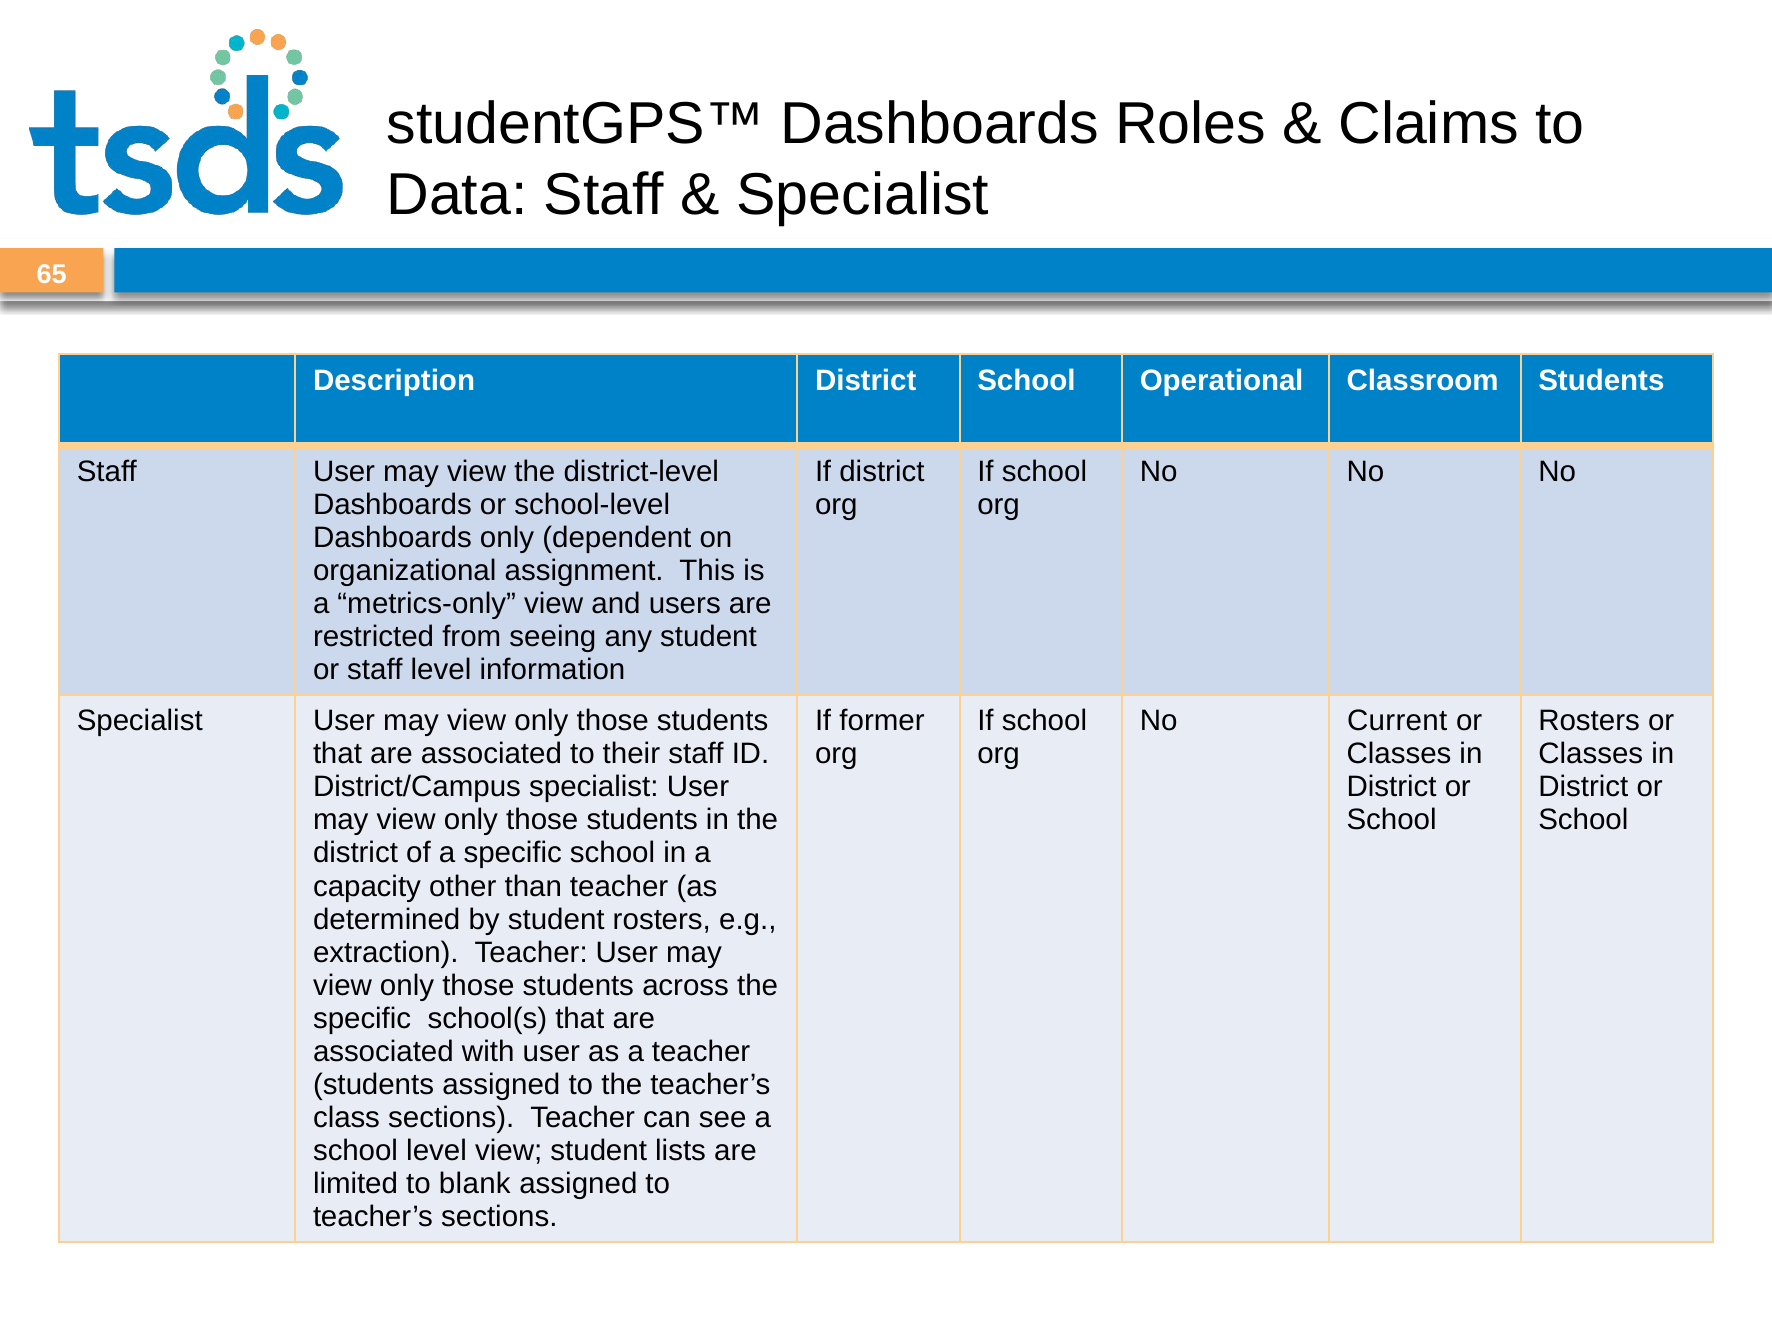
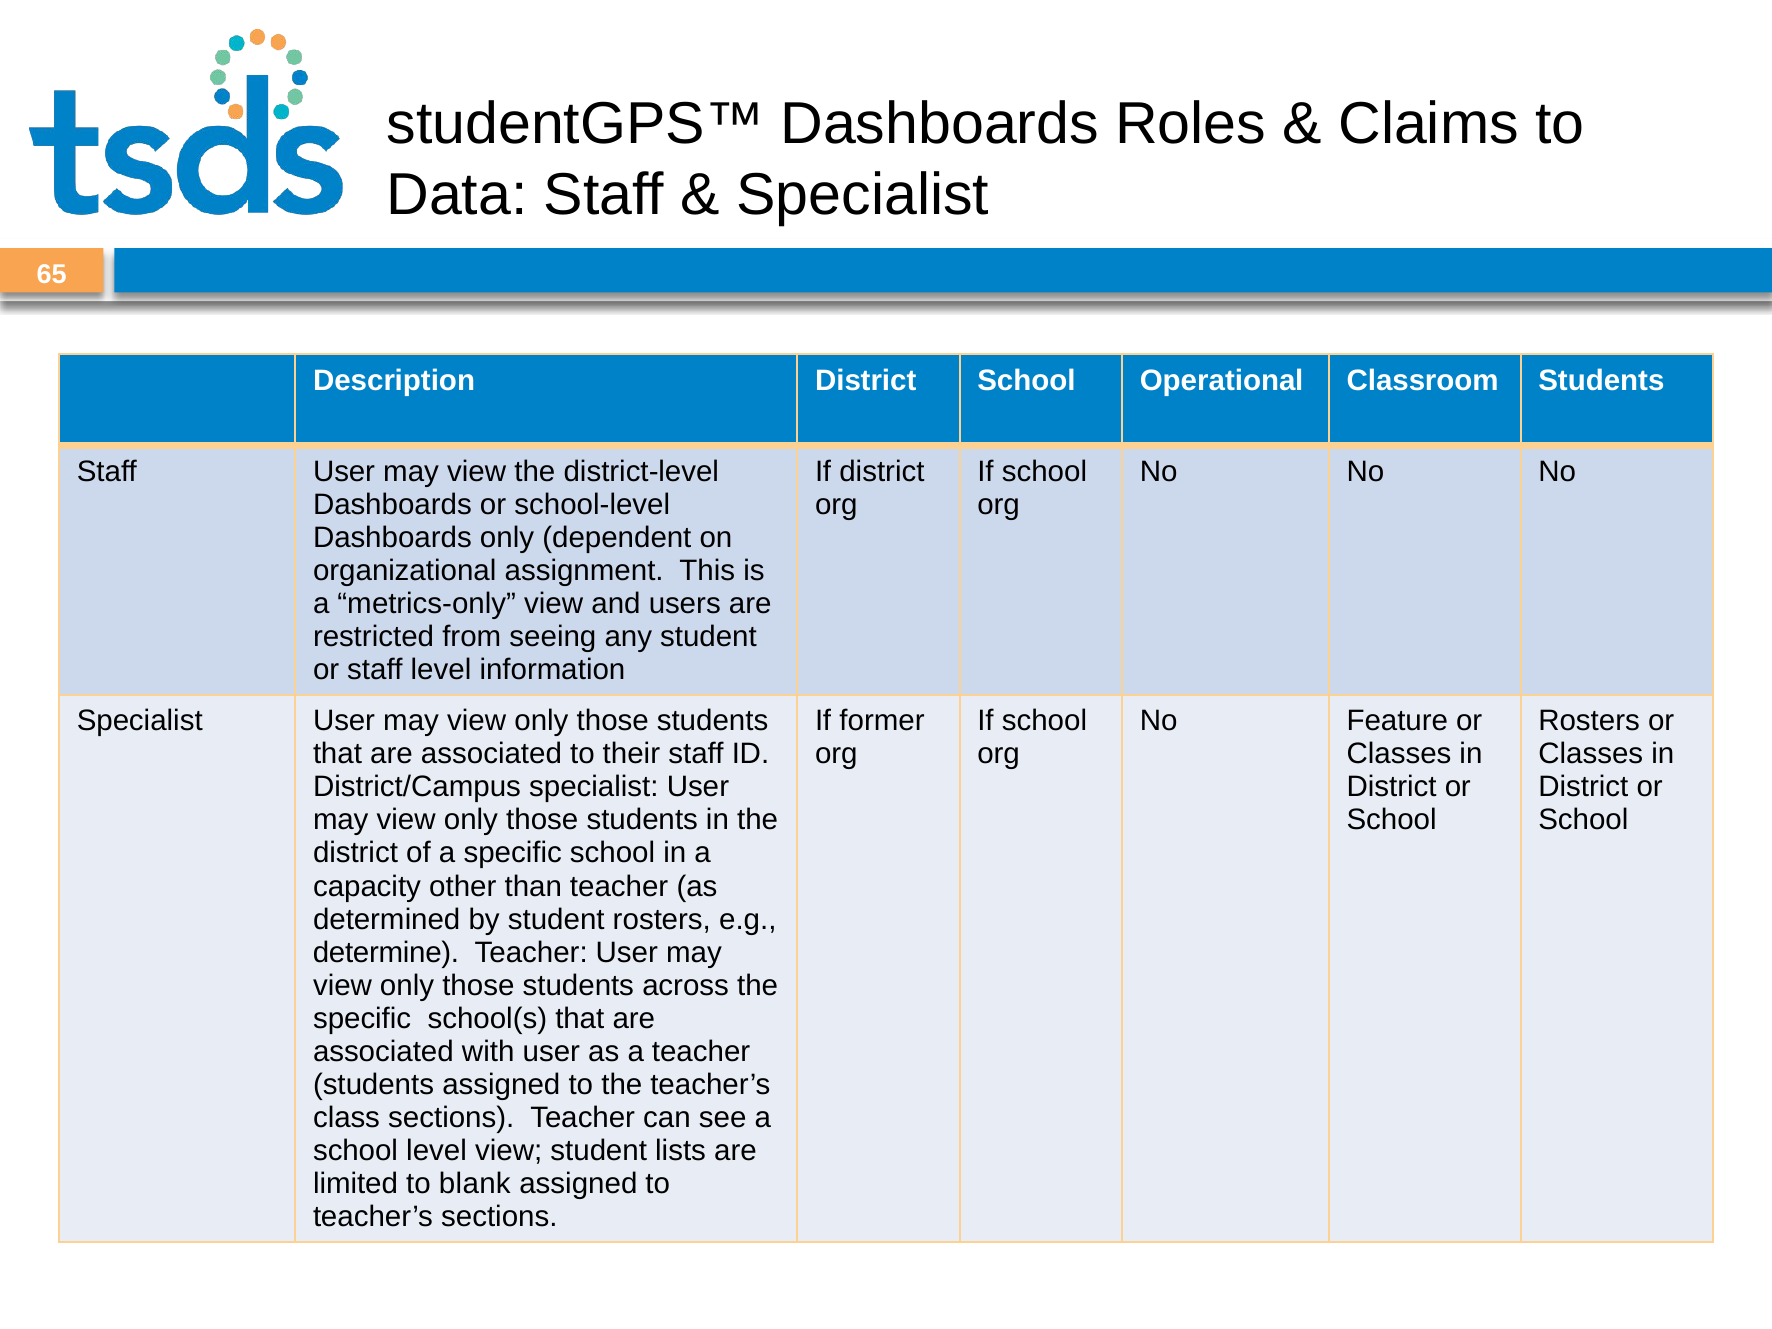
Current: Current -> Feature
extraction: extraction -> determine
